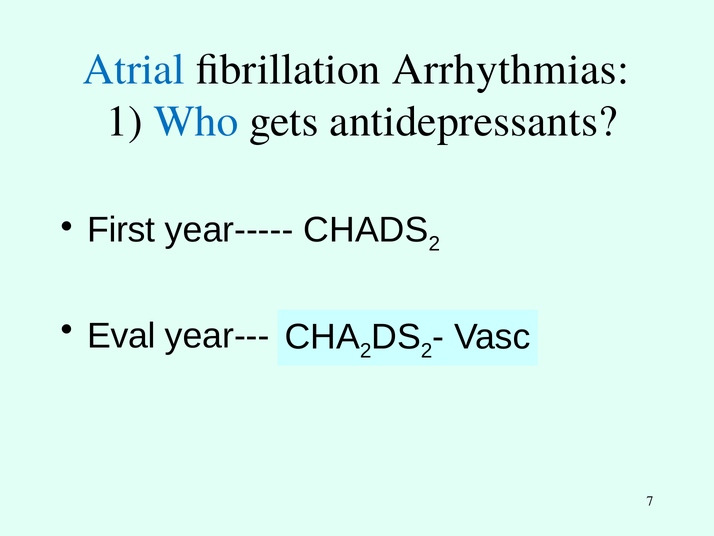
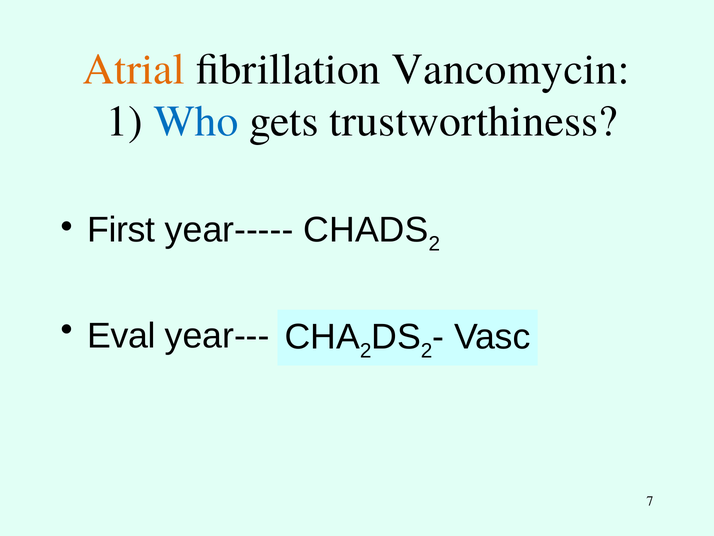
Atrial colour: blue -> orange
Arrhythmias: Arrhythmias -> Vancomycin
antidepressants: antidepressants -> trustworthiness
